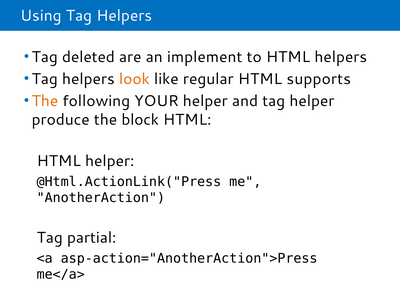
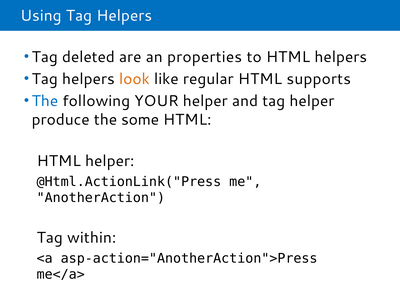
implement: implement -> properties
The at (45, 101) colour: orange -> blue
block: block -> some
partial: partial -> within
